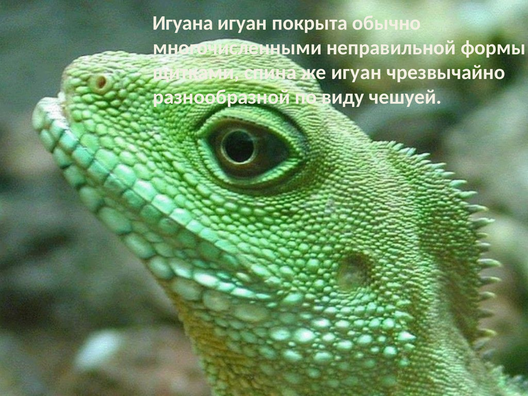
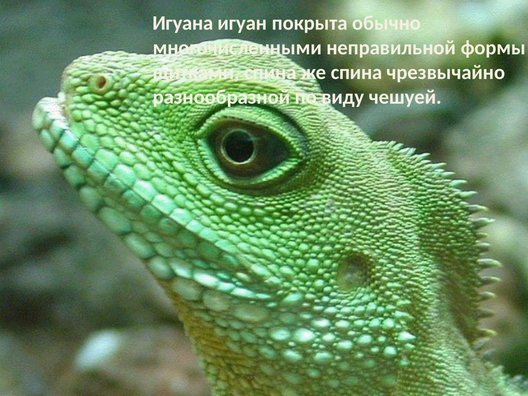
же игуан: игуан -> спина
